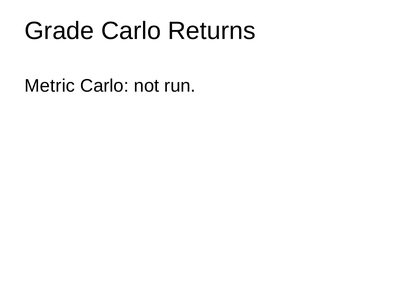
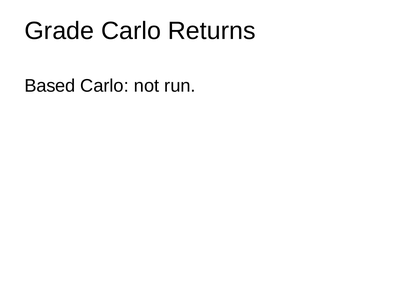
Metric: Metric -> Based
